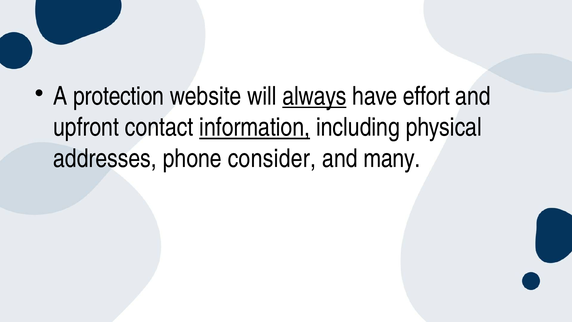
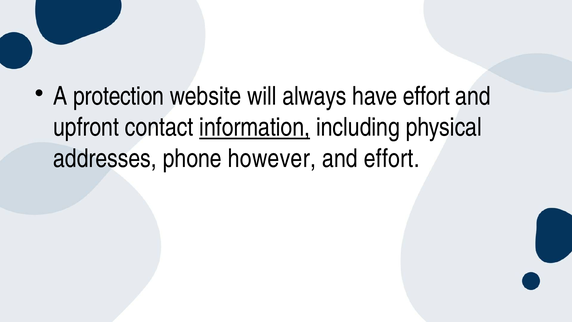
always underline: present -> none
consider: consider -> however
and many: many -> effort
